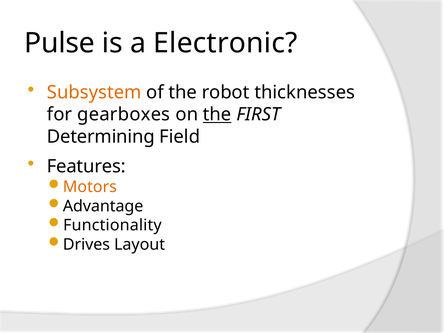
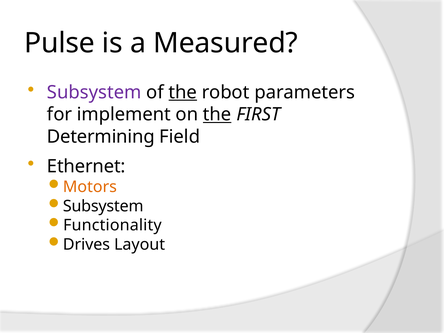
Electronic: Electronic -> Measured
Subsystem at (94, 92) colour: orange -> purple
the at (183, 92) underline: none -> present
thicknesses: thicknesses -> parameters
gearboxes: gearboxes -> implement
Features: Features -> Ethernet
Advantage at (103, 206): Advantage -> Subsystem
